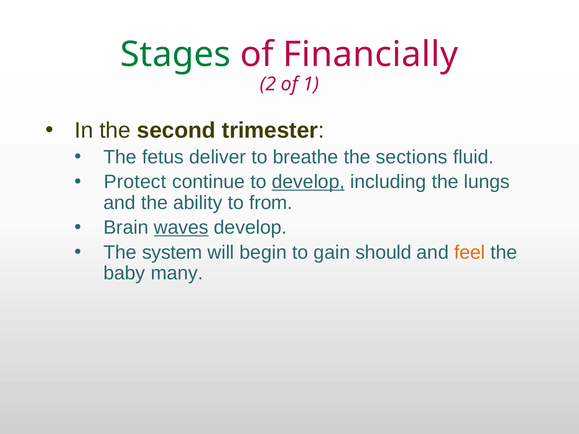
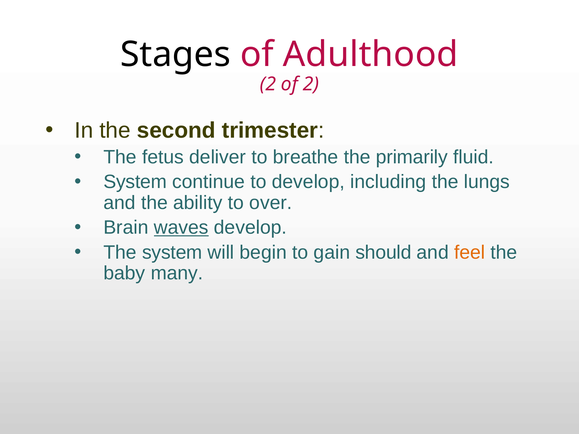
Stages colour: green -> black
Financially: Financially -> Adulthood
of 1: 1 -> 2
sections: sections -> primarily
Protect at (135, 182): Protect -> System
develop at (308, 182) underline: present -> none
from: from -> over
